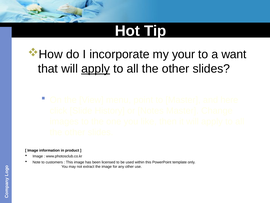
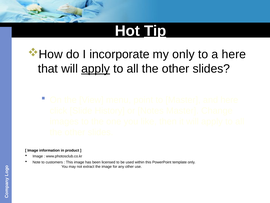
Tip underline: none -> present
my your: your -> only
a want: want -> here
